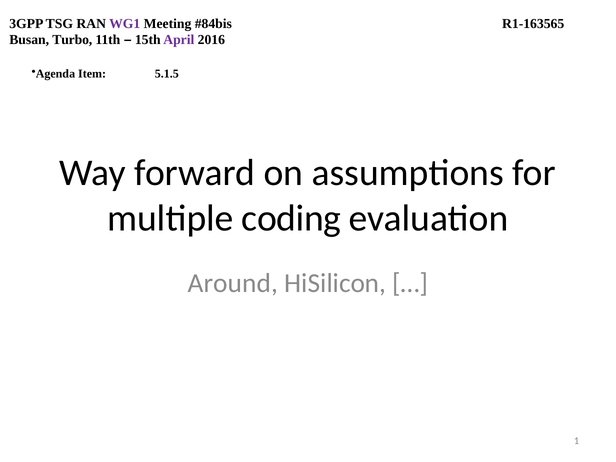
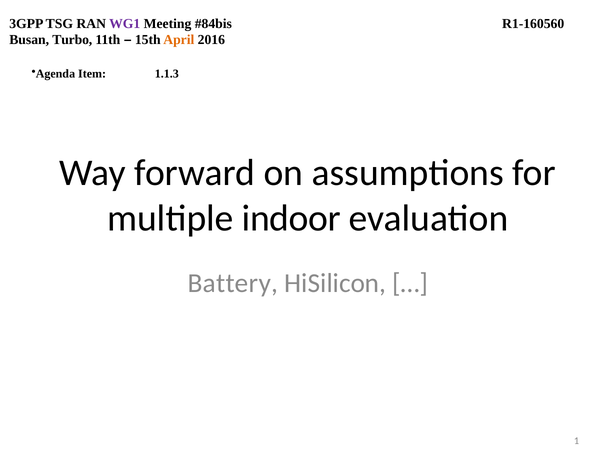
R1-163565: R1-163565 -> R1-160560
April colour: purple -> orange
5.1.5: 5.1.5 -> 1.1.3
coding: coding -> indoor
Around: Around -> Battery
